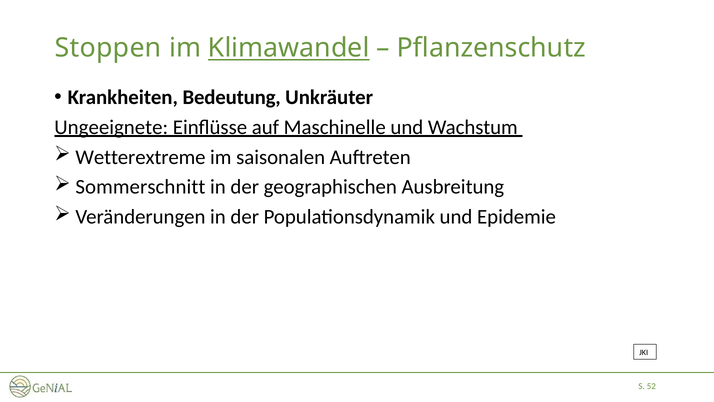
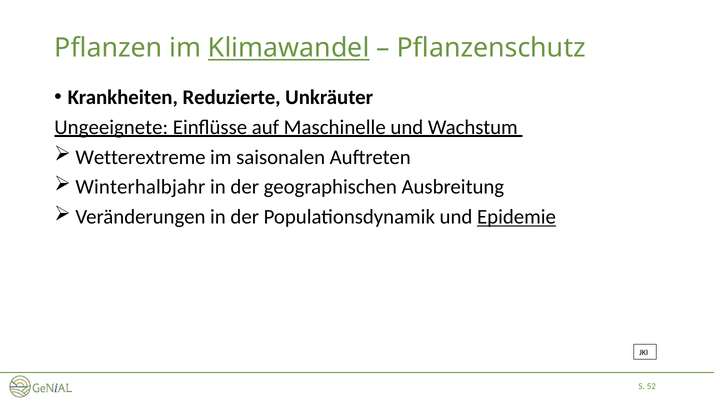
Stoppen: Stoppen -> Pflanzen
Bedeutung: Bedeutung -> Reduzierte
Sommerschnitt: Sommerschnitt -> Winterhalbjahr
Epidemie underline: none -> present
